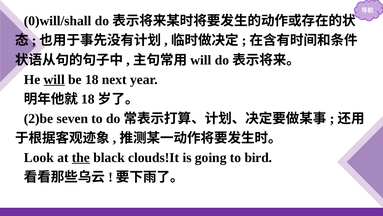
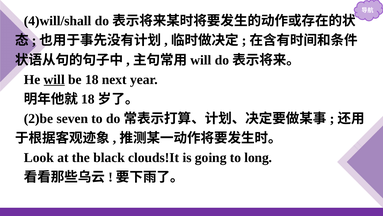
0)will/shall: 0)will/shall -> 4)will/shall
the underline: present -> none
bird: bird -> long
